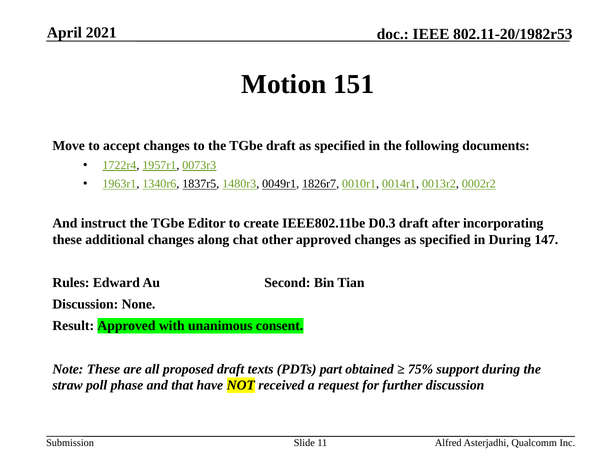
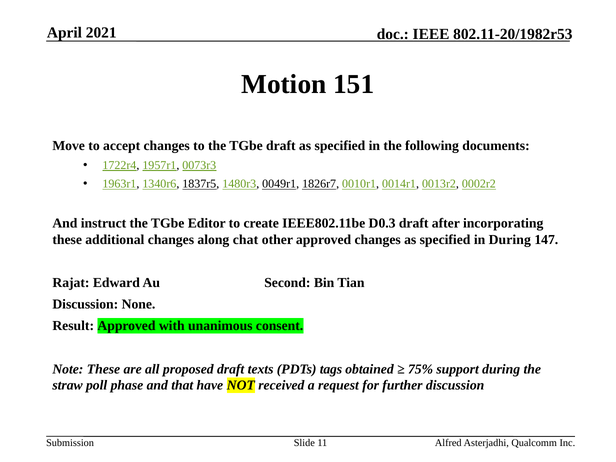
Rules: Rules -> Rajat
part: part -> tags
